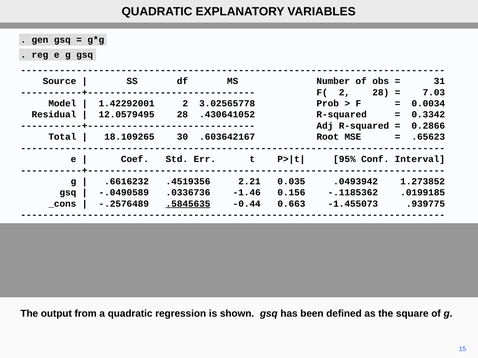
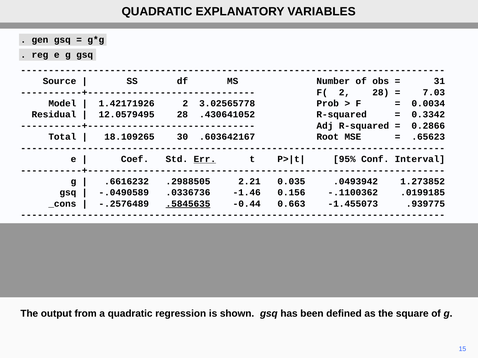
1.42292001: 1.42292001 -> 1.42171926
Err underline: none -> present
.4519356: .4519356 -> .2988505
-.1185362: -.1185362 -> -.1100362
